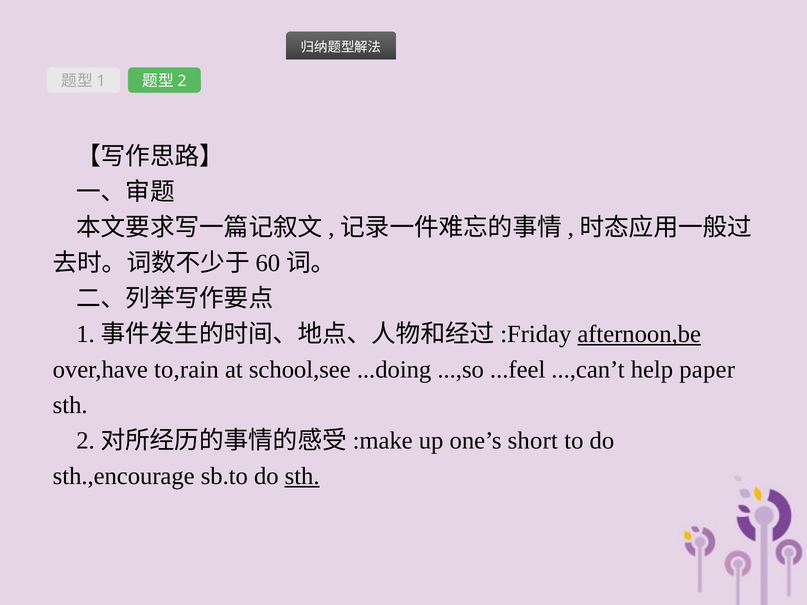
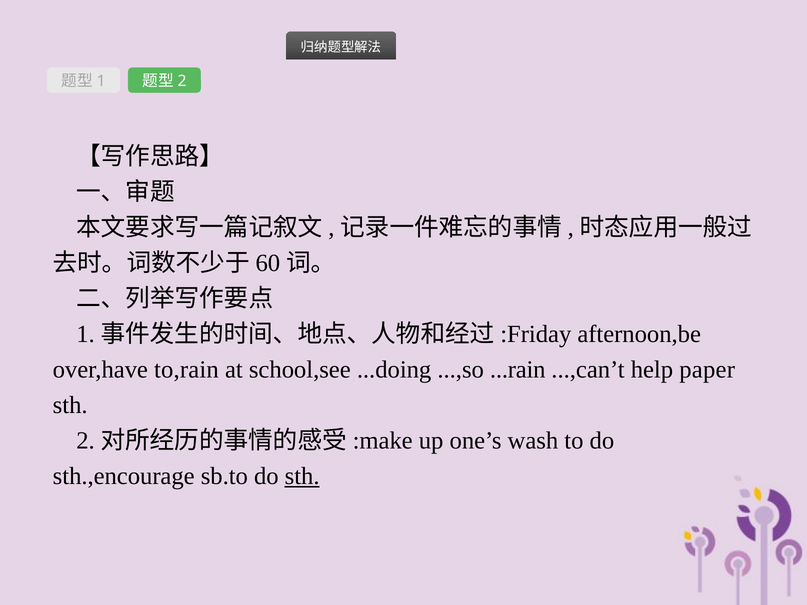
afternoon,be underline: present -> none
...feel: ...feel -> ...rain
short: short -> wash
